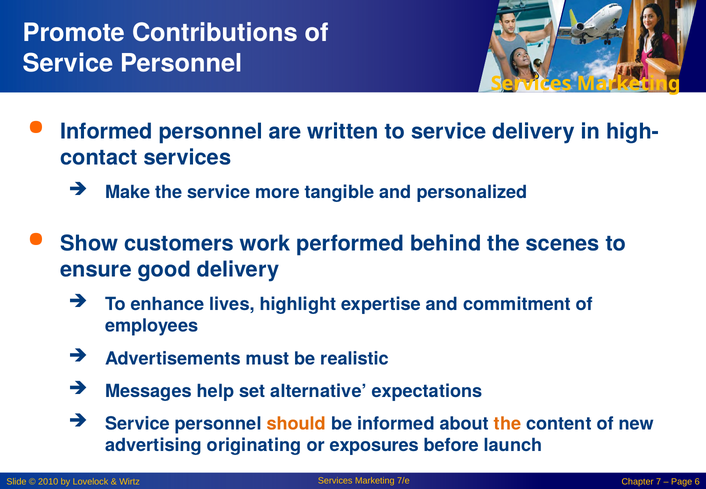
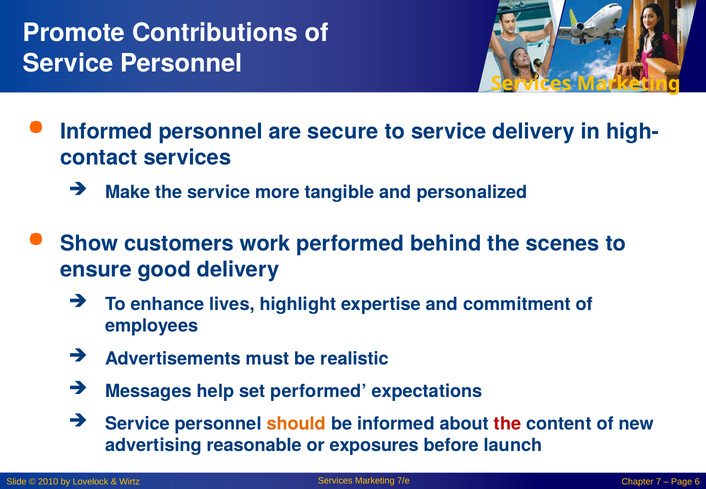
written: written -> secure
set alternative: alternative -> performed
the at (508, 424) colour: orange -> red
originating: originating -> reasonable
